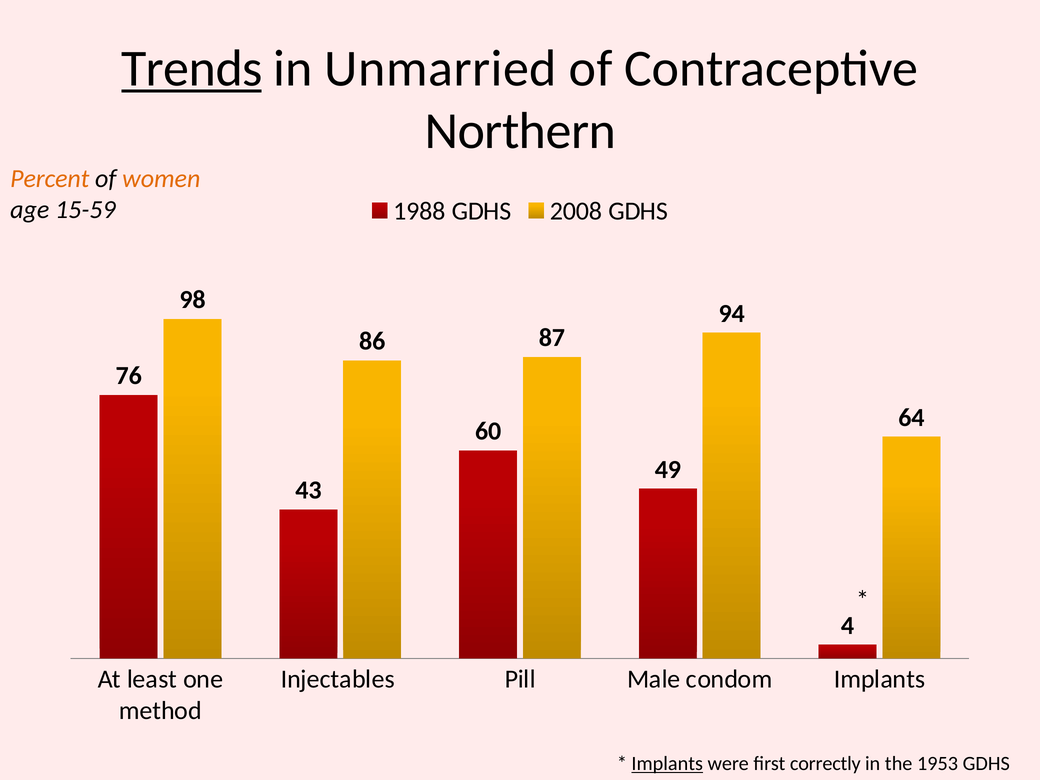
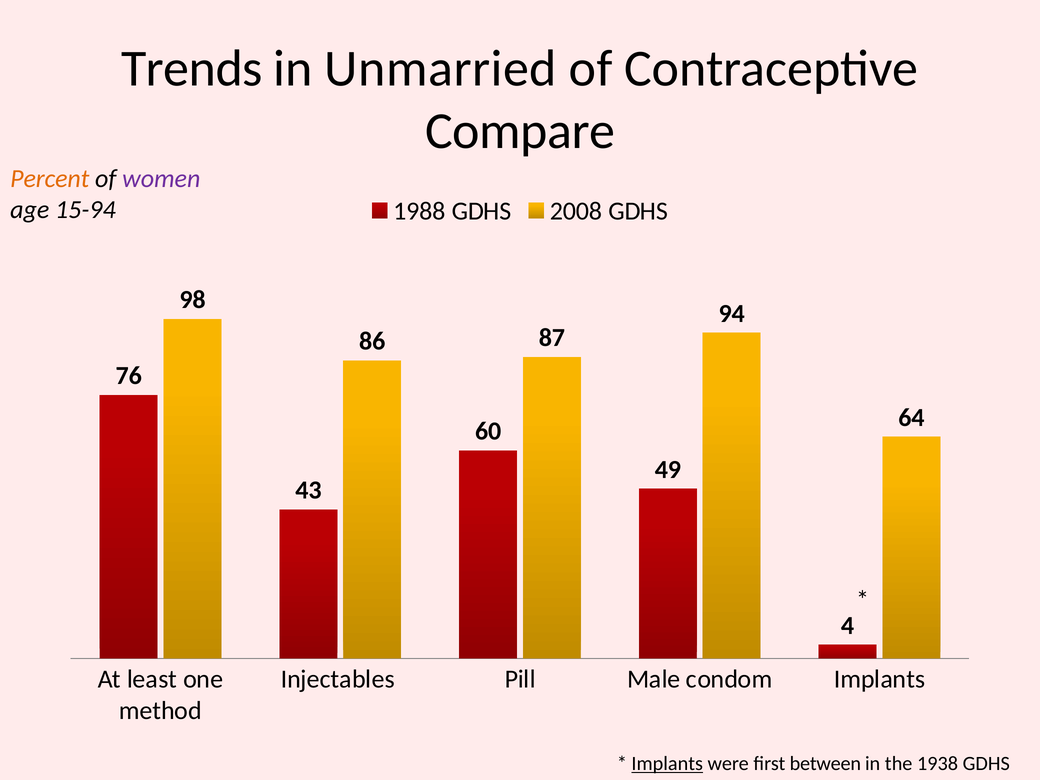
Trends underline: present -> none
Northern: Northern -> Compare
women colour: orange -> purple
15-59: 15-59 -> 15-94
correctly: correctly -> between
1953: 1953 -> 1938
